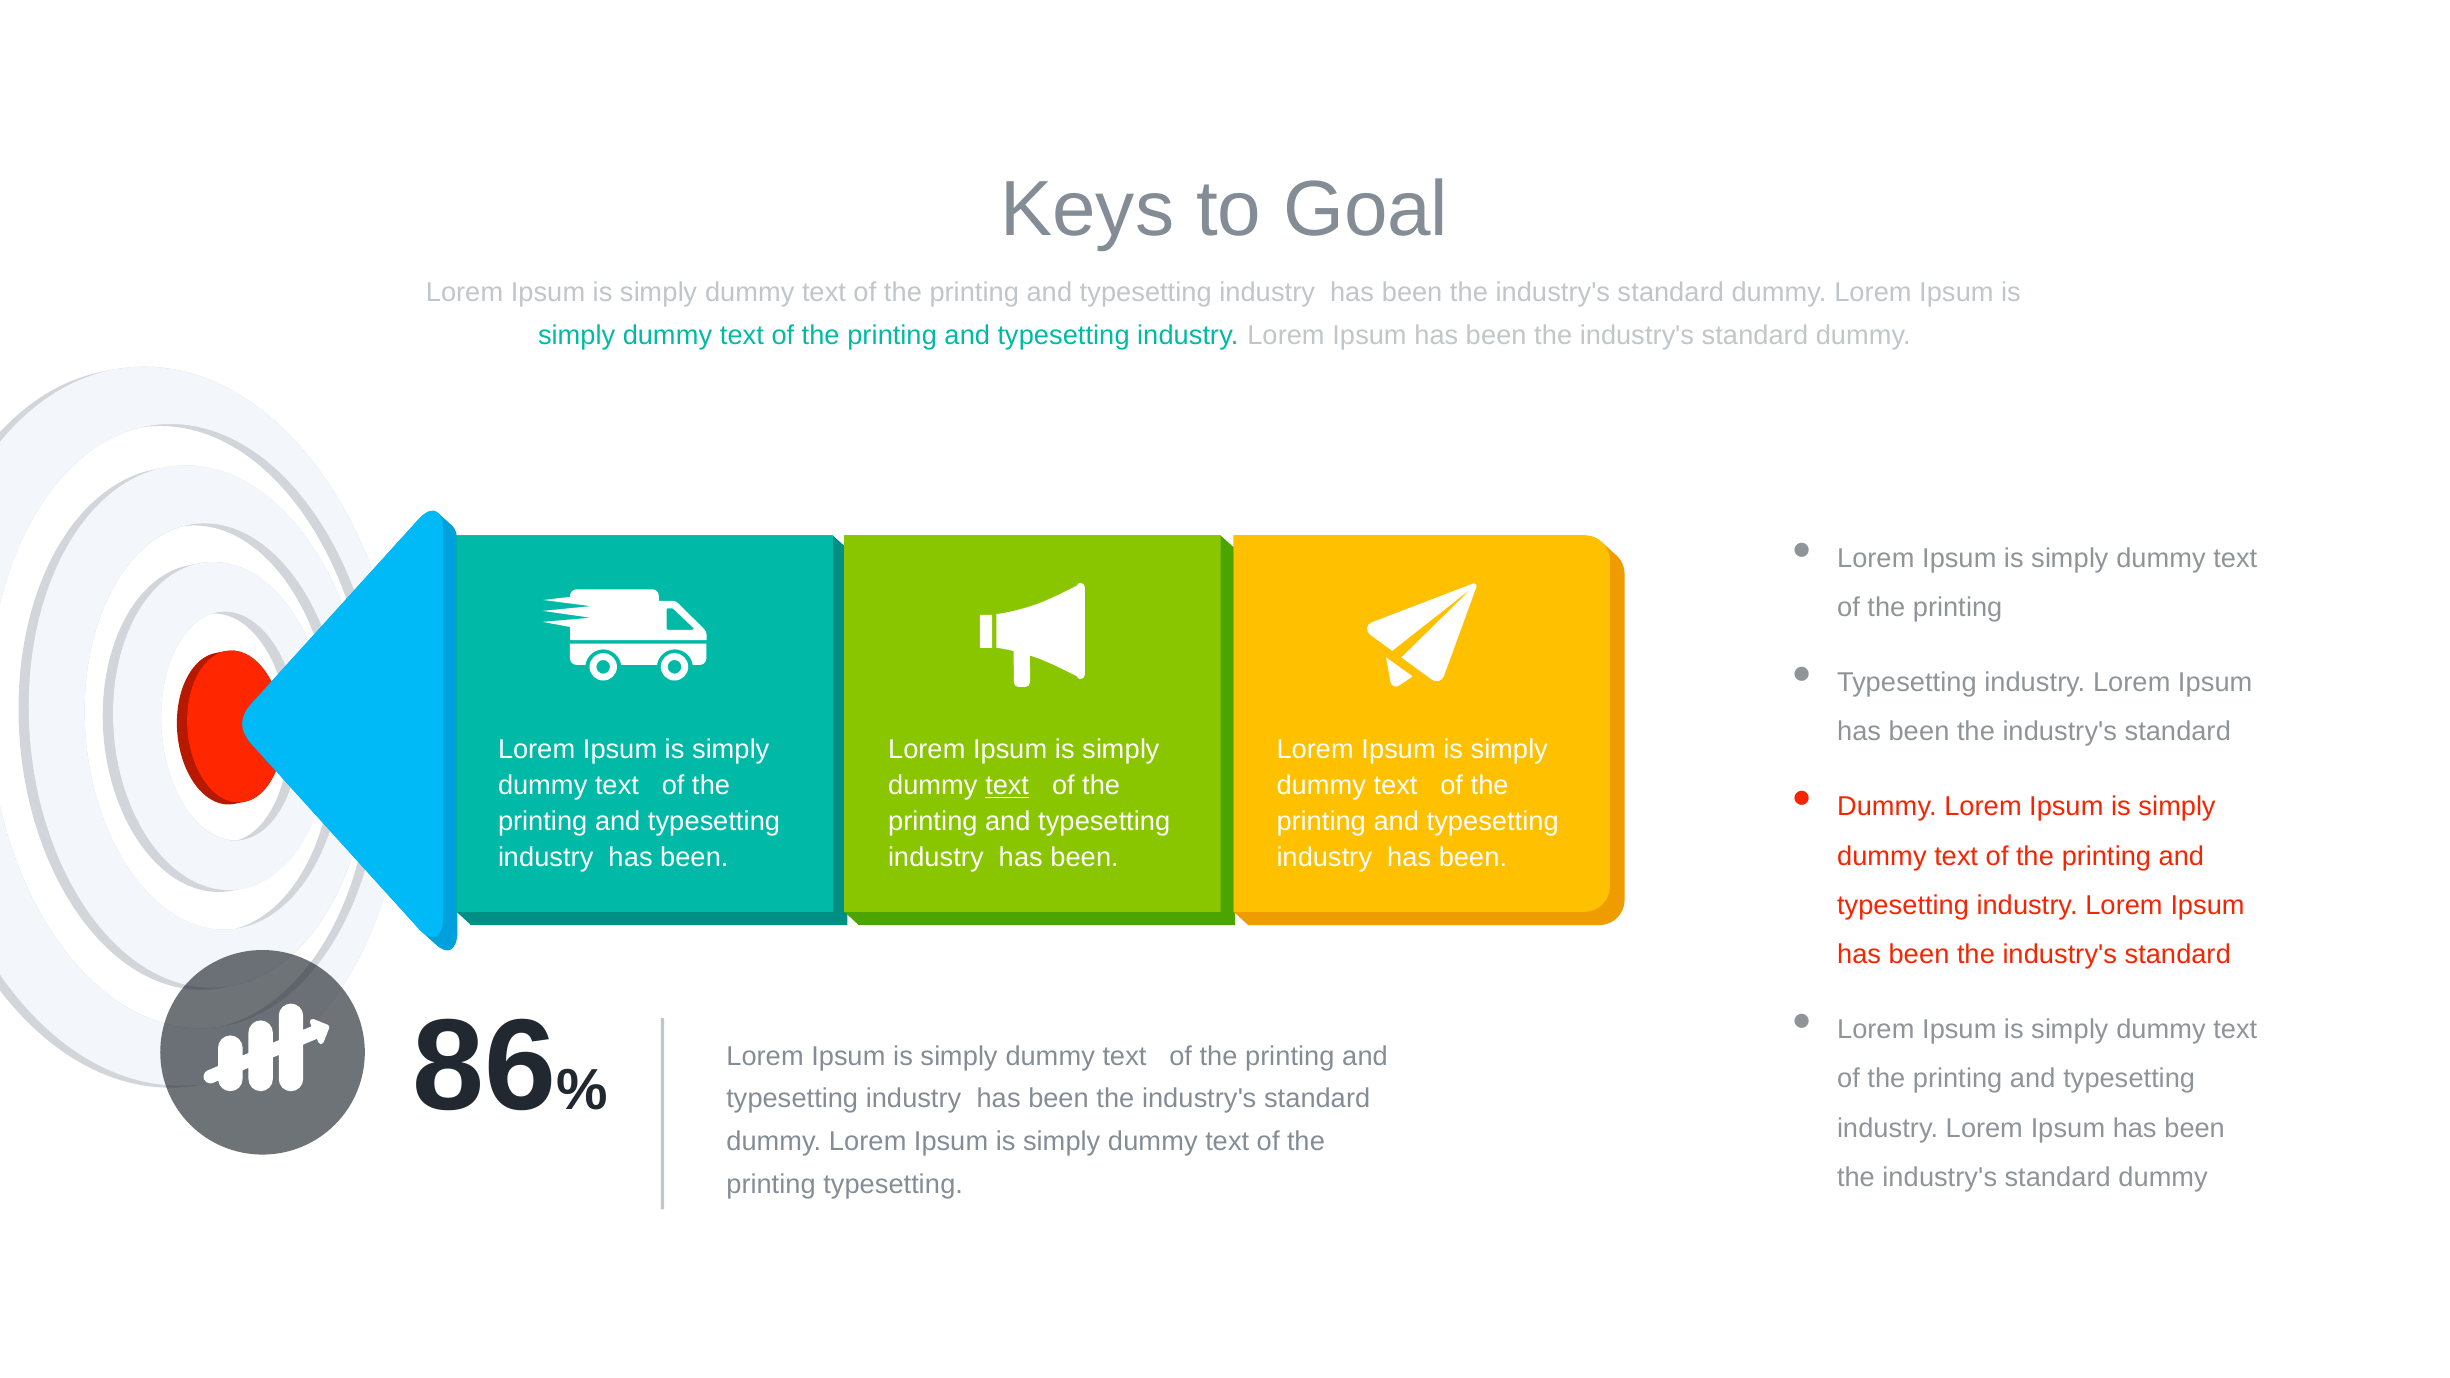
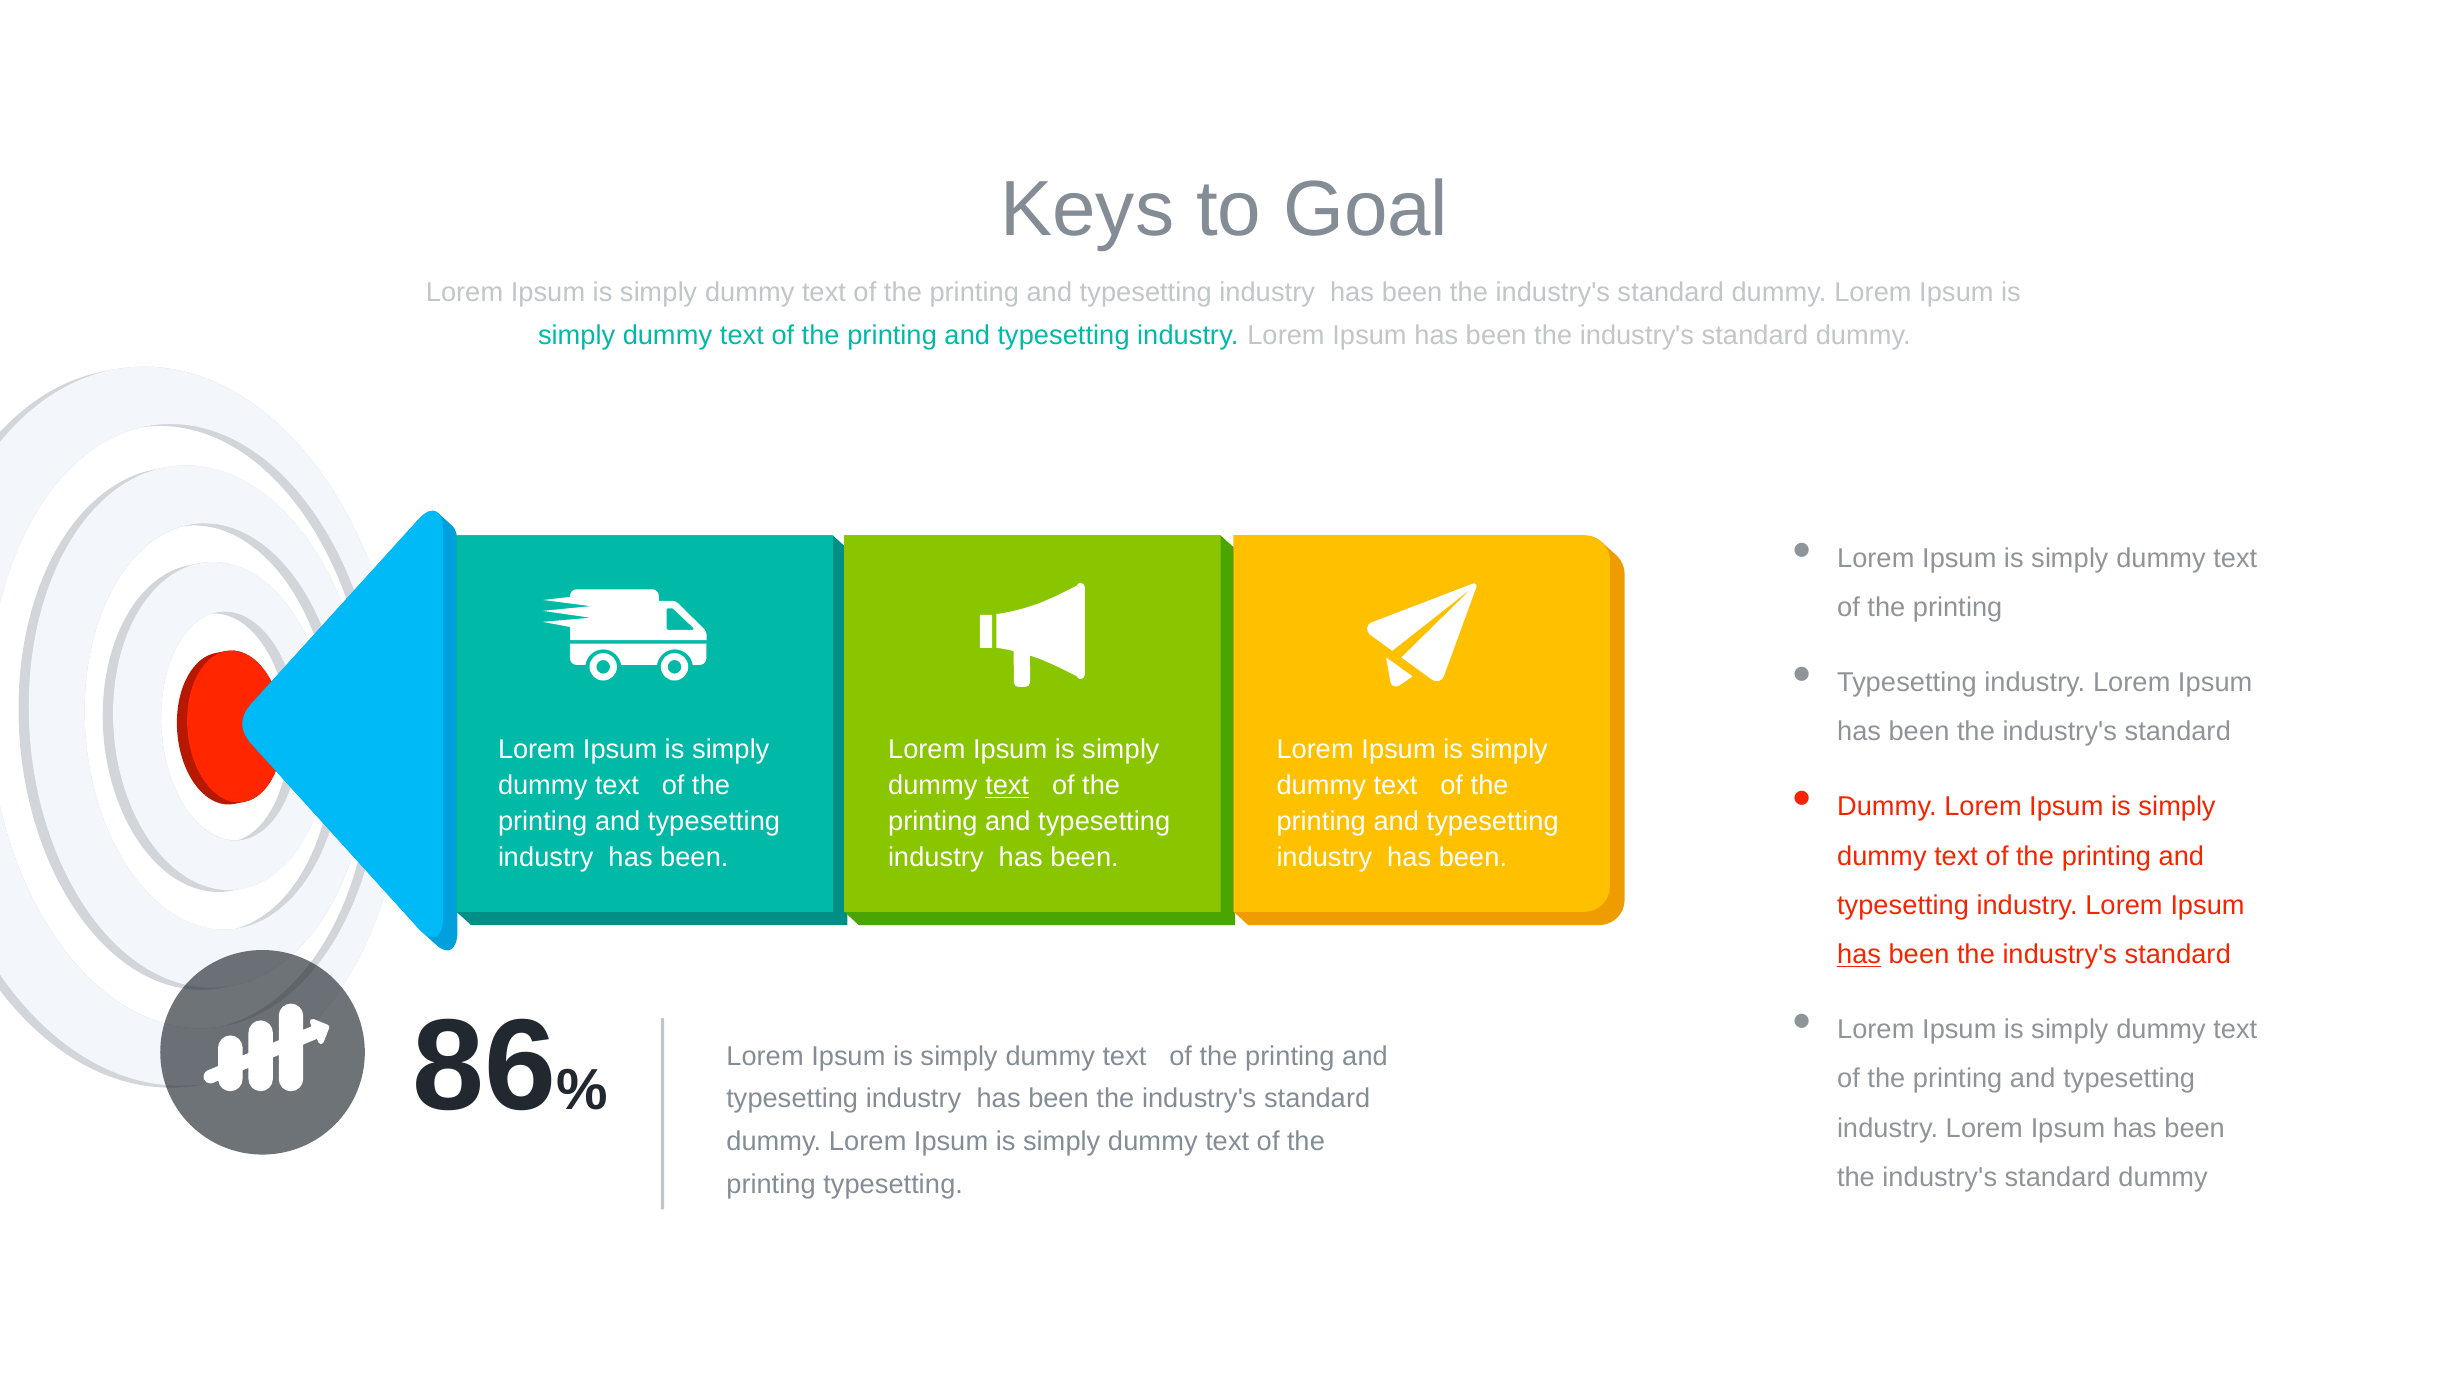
has at (1859, 955) underline: none -> present
